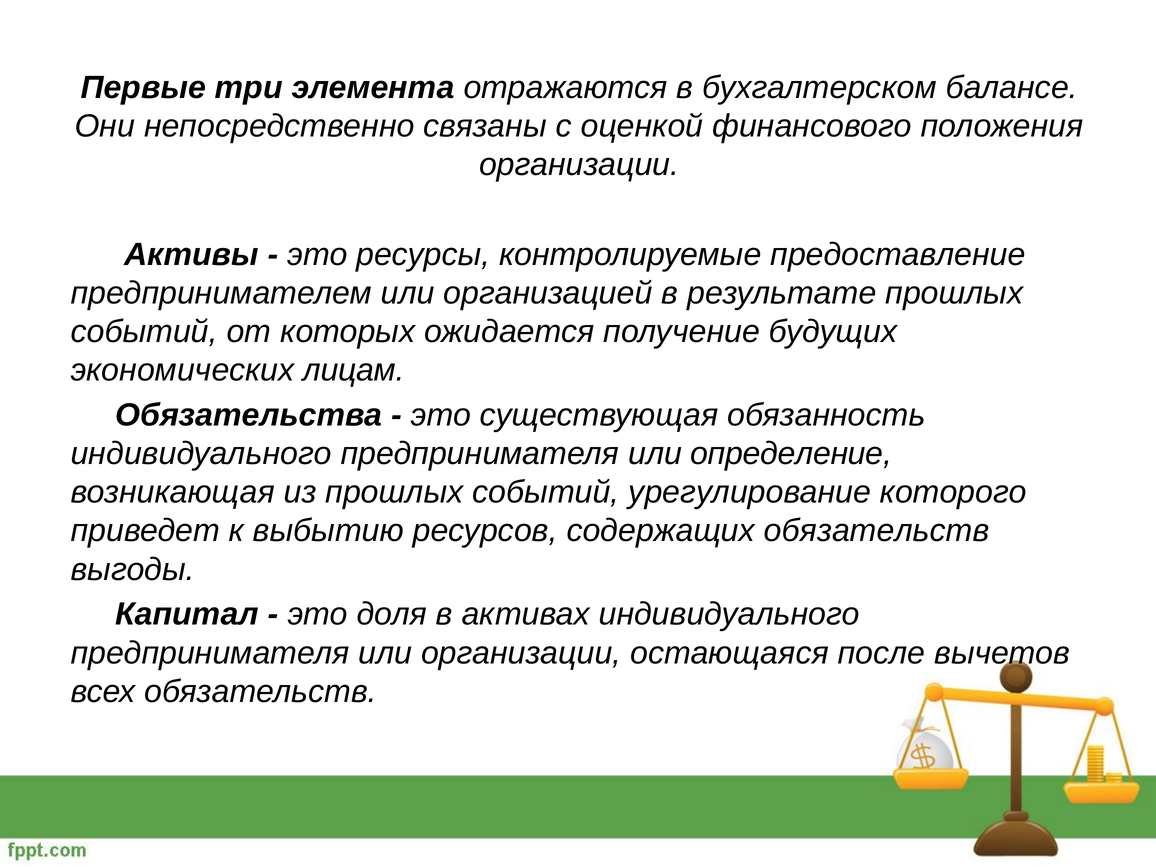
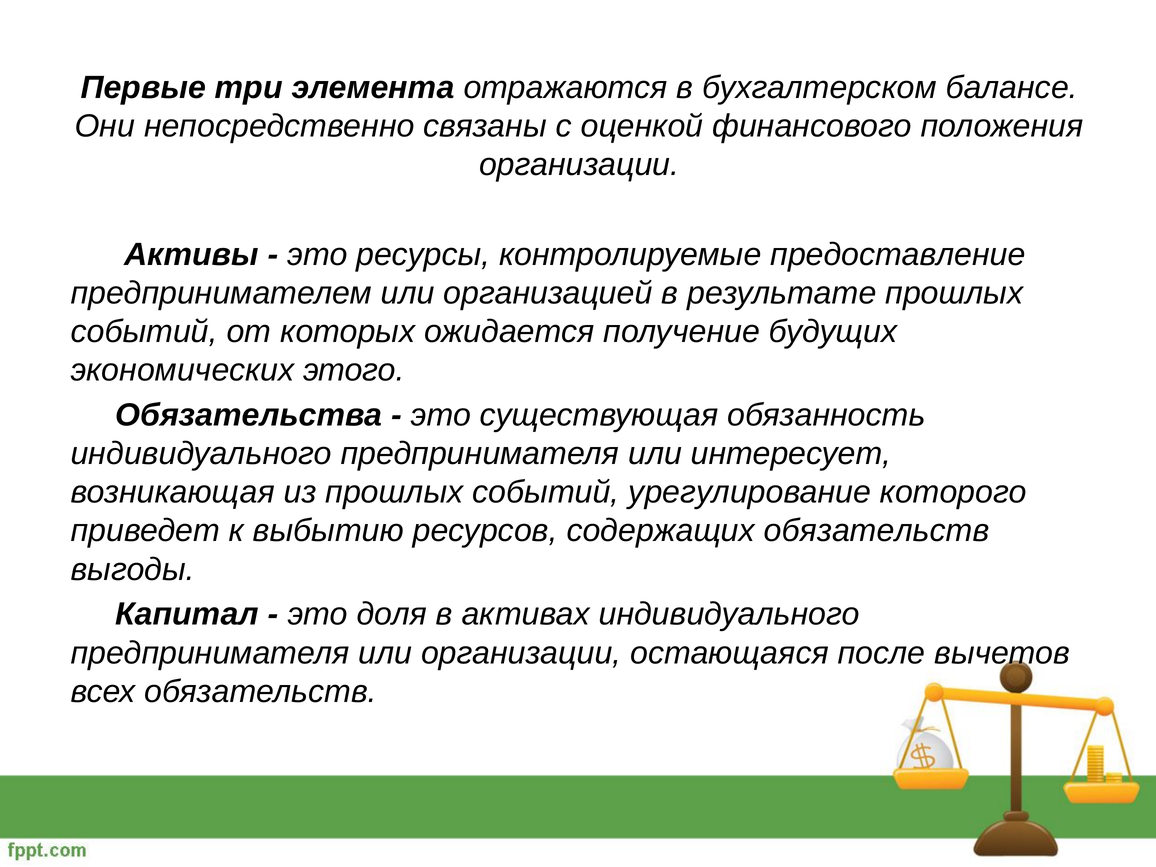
лицам: лицам -> этого
определение: определение -> интересует
